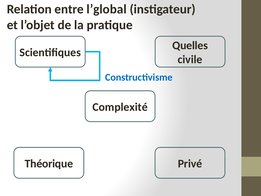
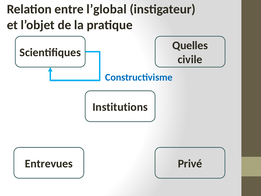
Complexité: Complexité -> Institutions
Théorique: Théorique -> Entrevues
